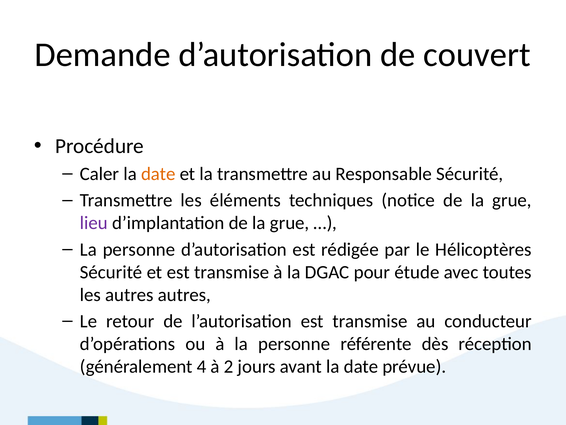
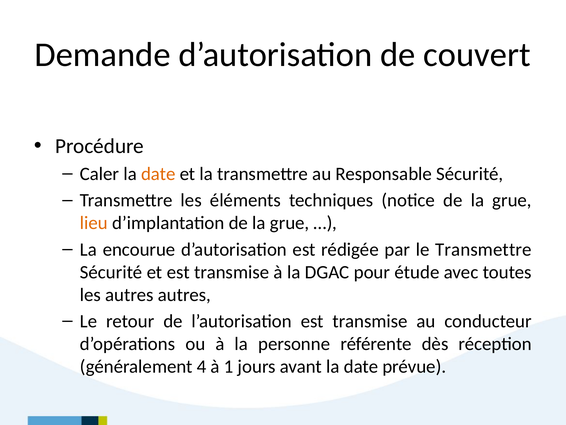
lieu colour: purple -> orange
personne at (139, 249): personne -> encourue
le Hélicoptères: Hélicoptères -> Transmettre
2: 2 -> 1
